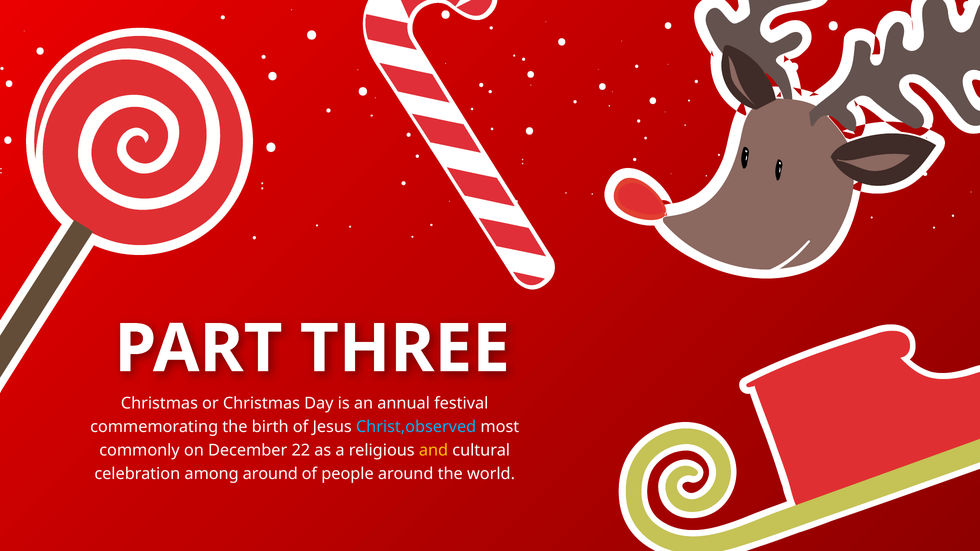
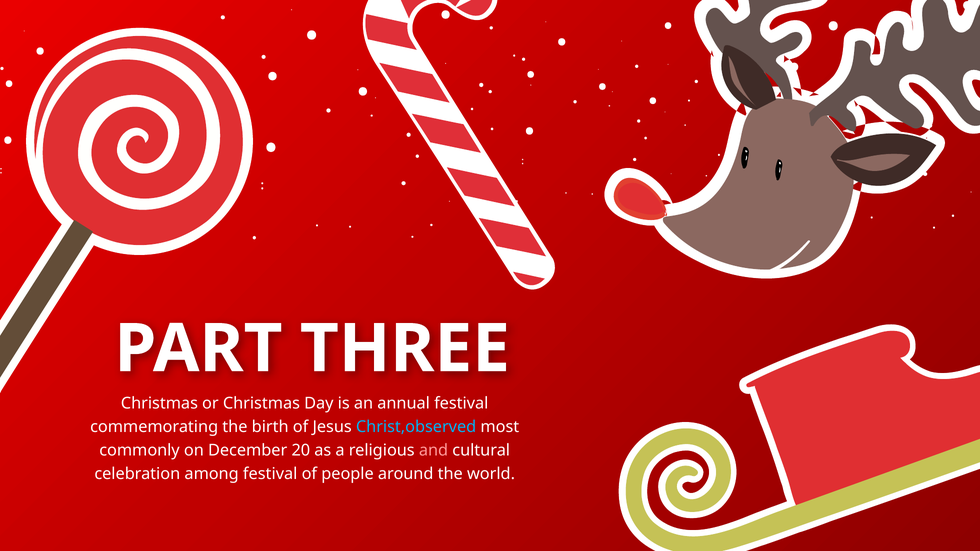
22: 22 -> 20
and colour: yellow -> pink
among around: around -> festival
